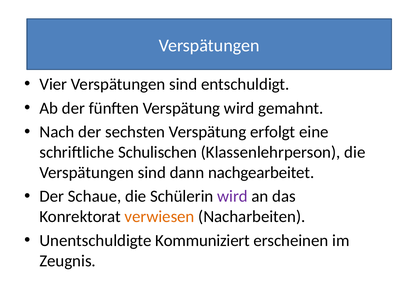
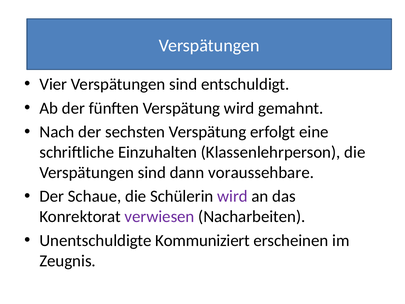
Schulischen: Schulischen -> Einzuhalten
nachgearbeitet: nachgearbeitet -> voraussehbare
verwiesen colour: orange -> purple
